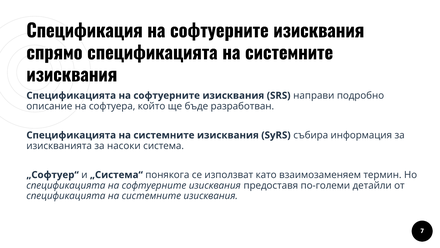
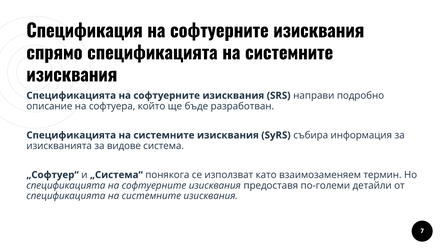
насоки: насоки -> видове
